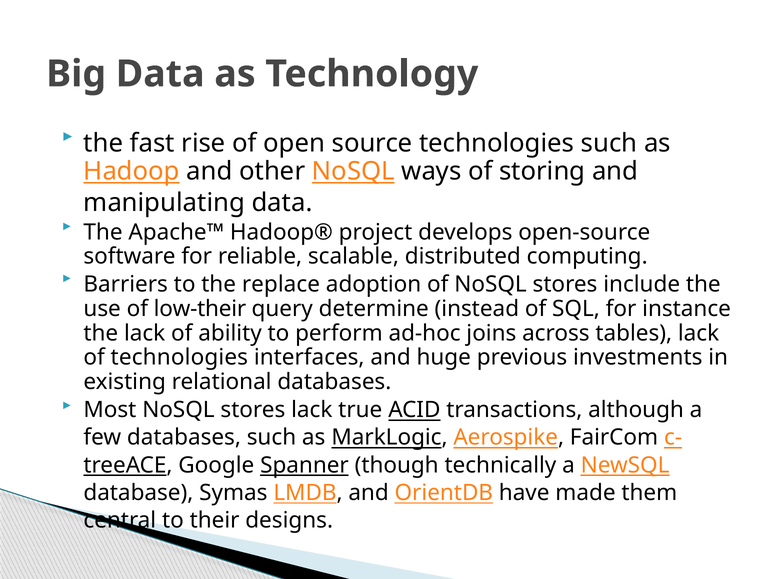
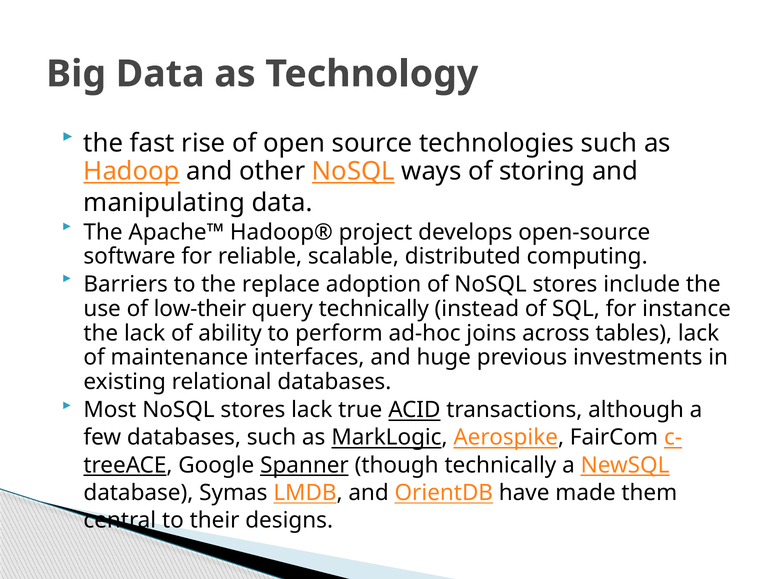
query determine: determine -> technically
of technologies: technologies -> maintenance
